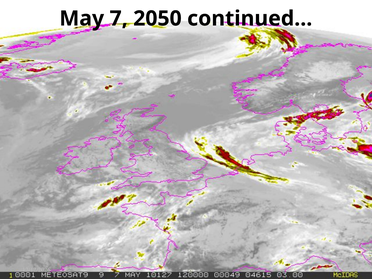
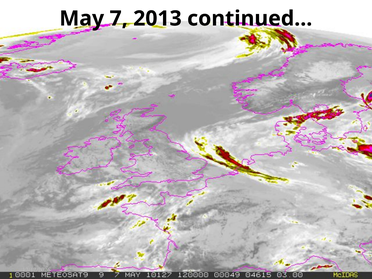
2050: 2050 -> 2013
